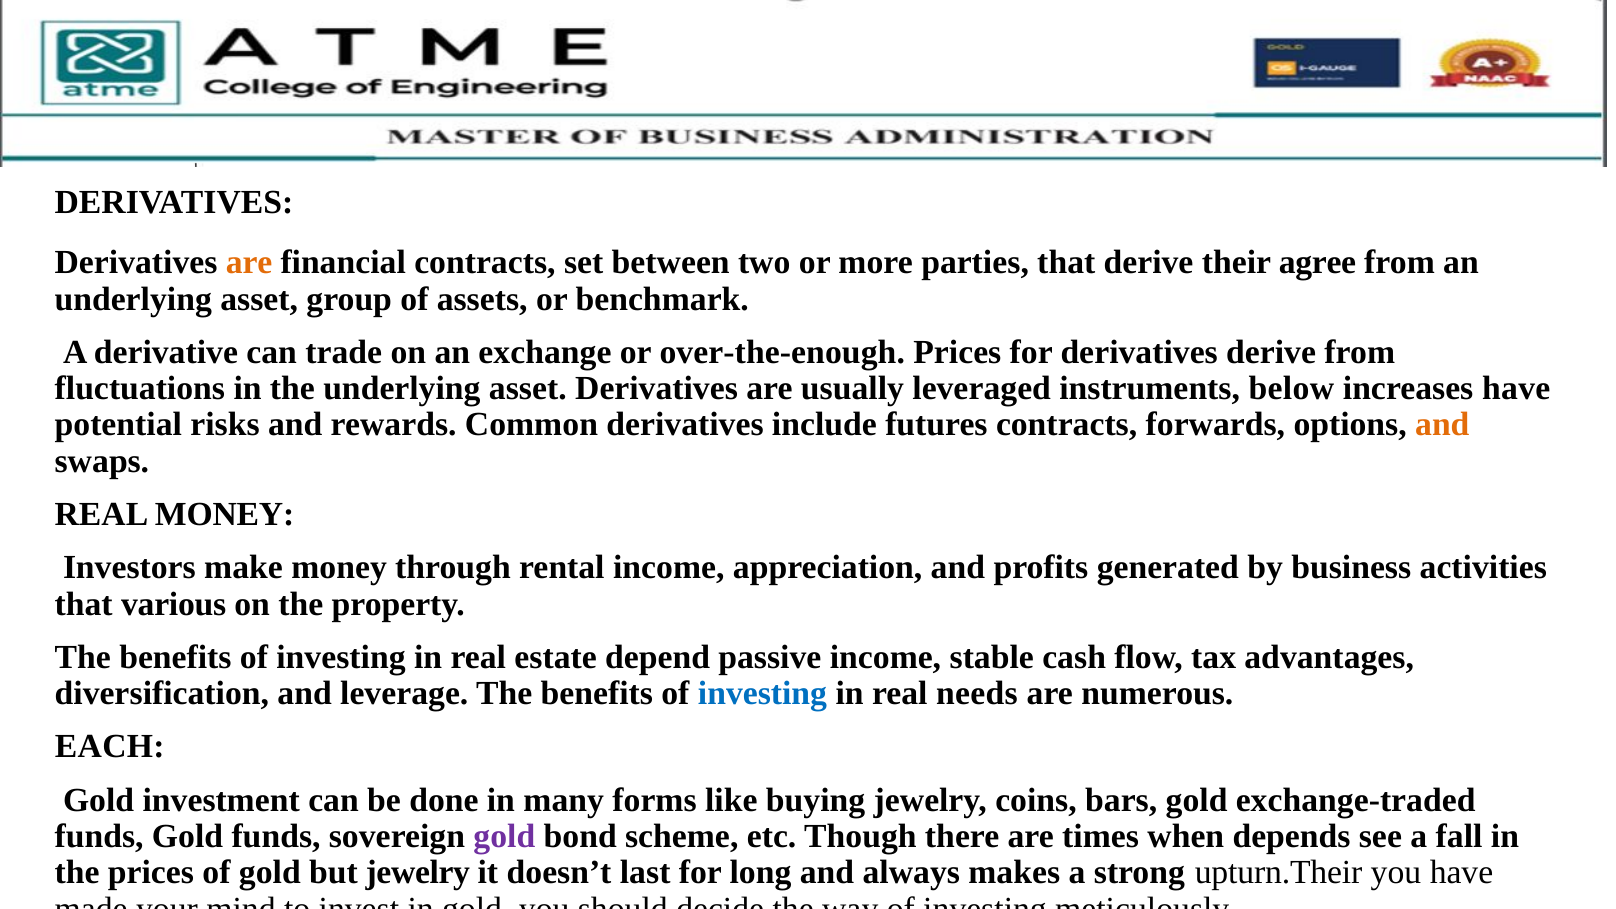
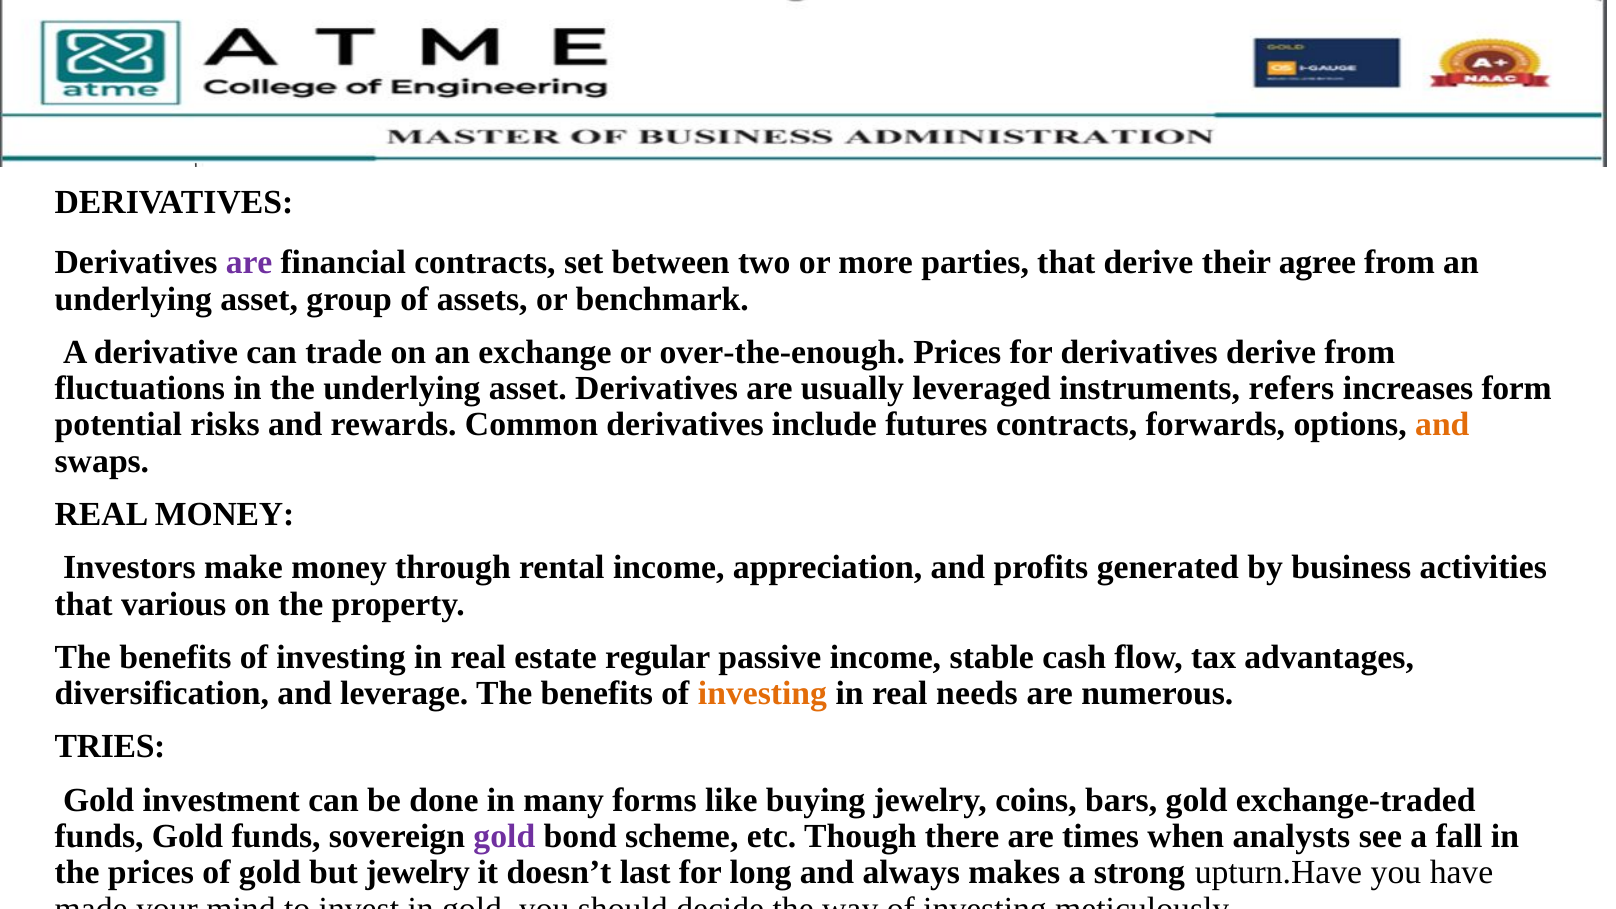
are at (249, 263) colour: orange -> purple
below: below -> refers
increases have: have -> form
depend: depend -> regular
investing at (763, 694) colour: blue -> orange
EACH: EACH -> TRIES
depends: depends -> analysts
upturn.Their: upturn.Their -> upturn.Have
